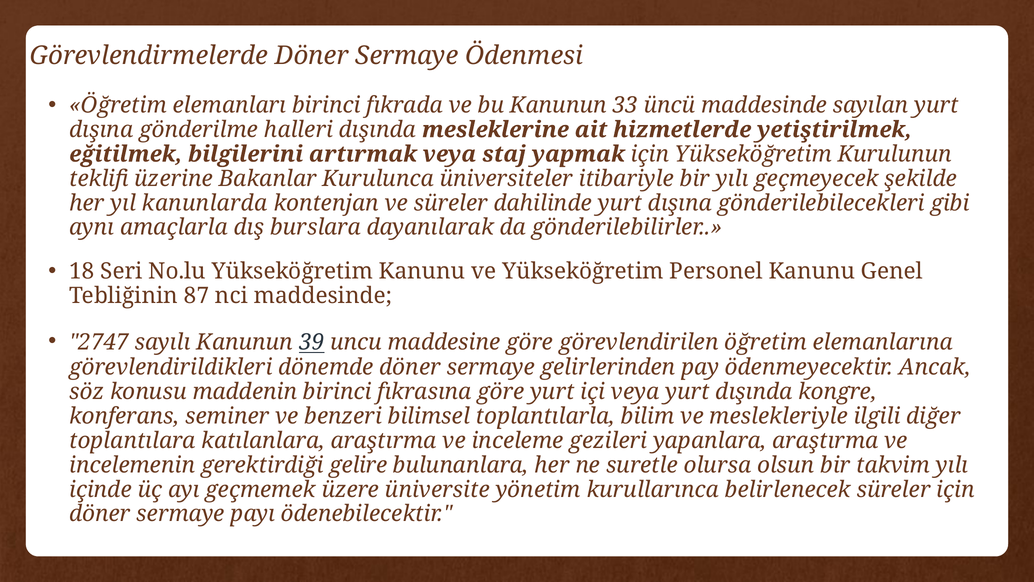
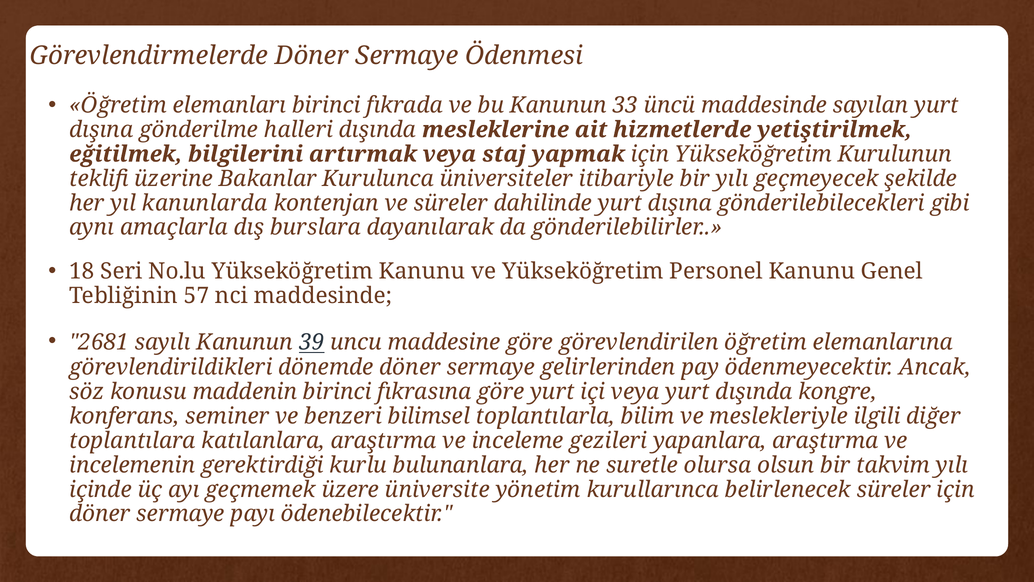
87: 87 -> 57
2747: 2747 -> 2681
gelire: gelire -> kurlu
